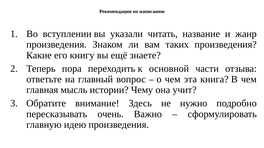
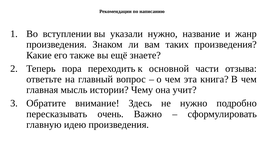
указали читать: читать -> нужно
книгу: книгу -> также
